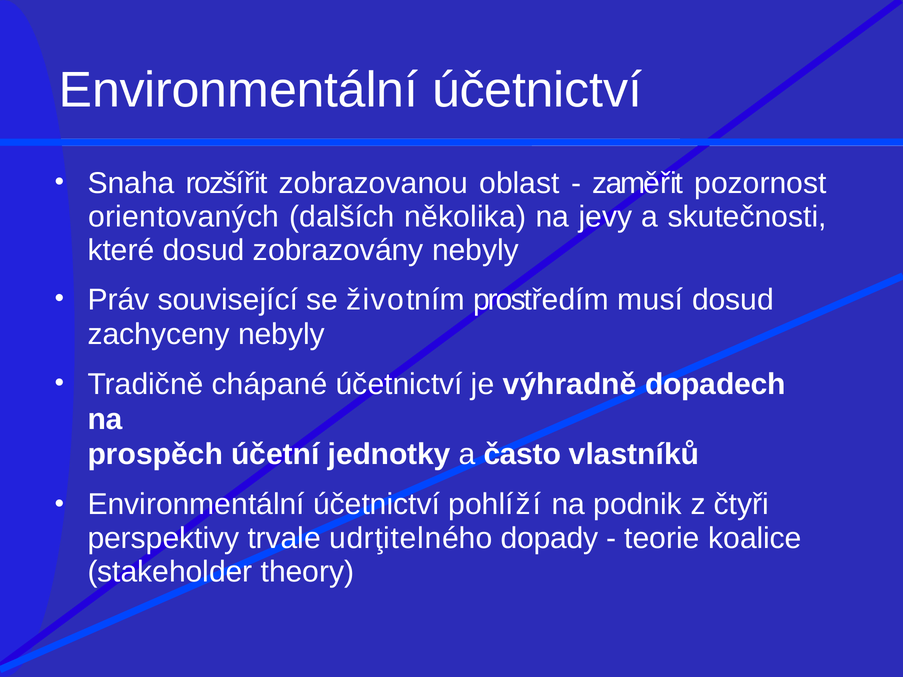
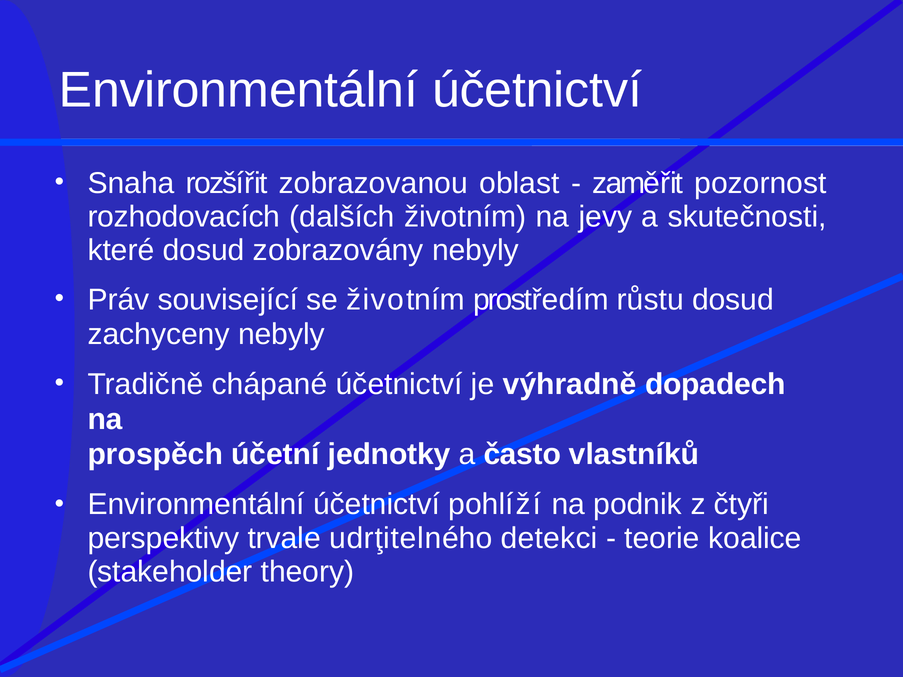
orientovaných: orientovaných -> rozhodovacích
dalších několika: několika -> životním
musí: musí -> růstu
dopady: dopady -> detekci
